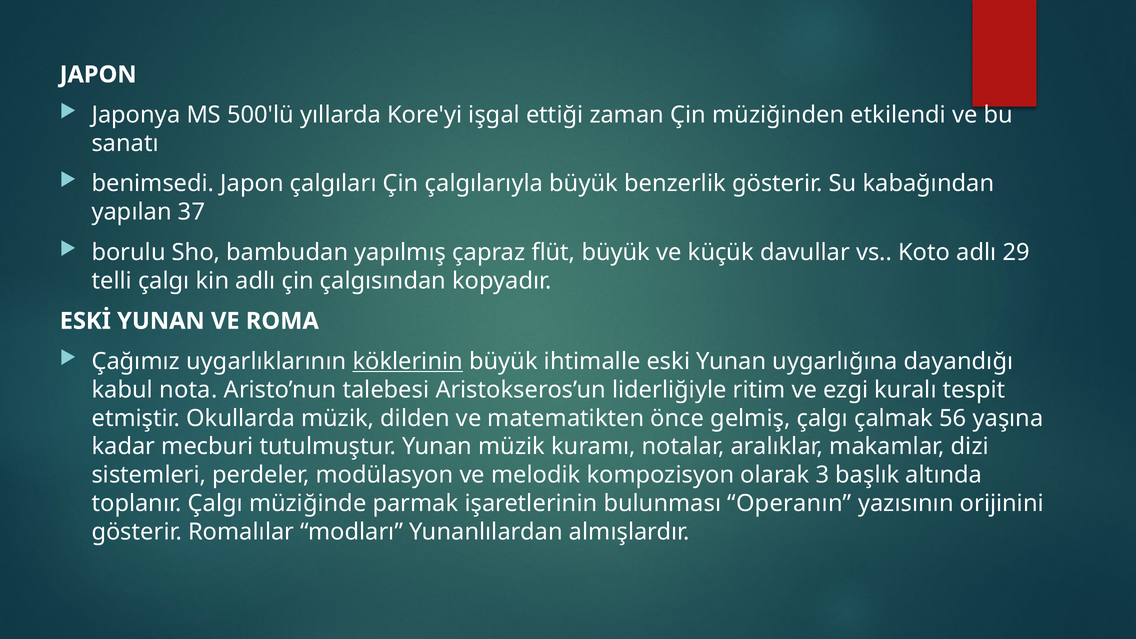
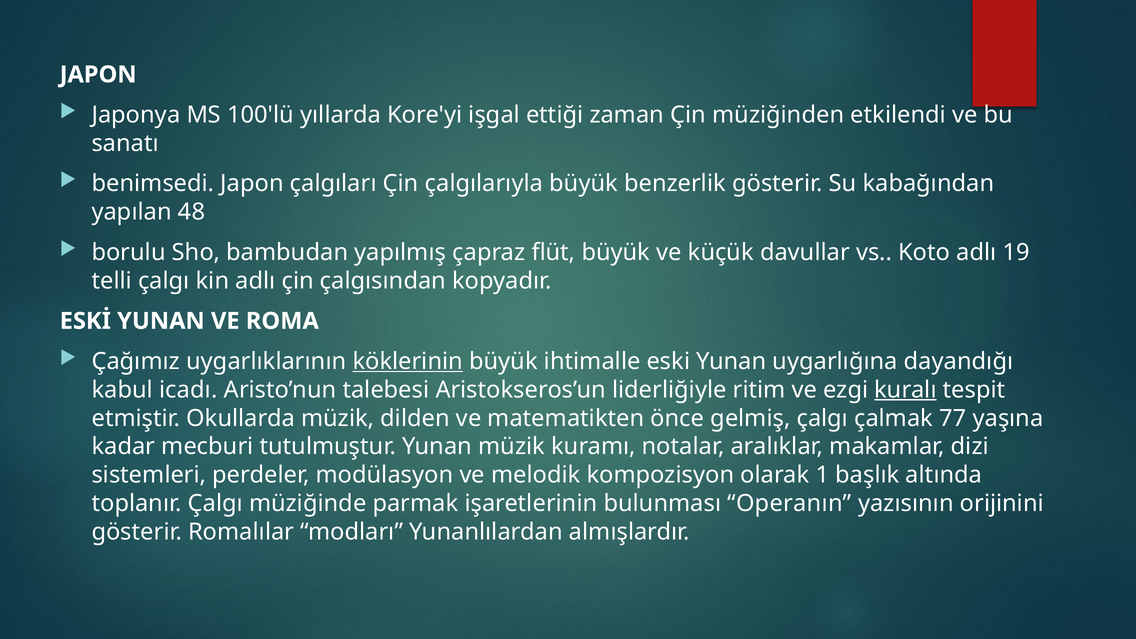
500'lü: 500'lü -> 100'lü
37: 37 -> 48
29: 29 -> 19
nota: nota -> icadı
kuralı underline: none -> present
56: 56 -> 77
3: 3 -> 1
